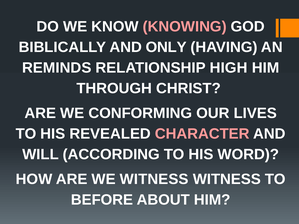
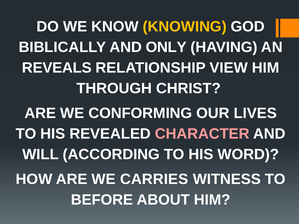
KNOWING colour: pink -> yellow
REMINDS: REMINDS -> REVEALS
HIGH: HIGH -> VIEW
WE WITNESS: WITNESS -> CARRIES
